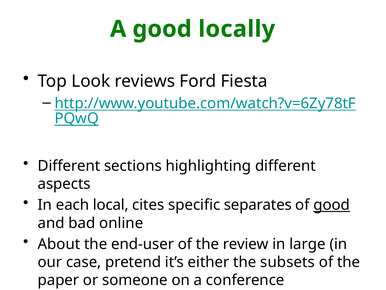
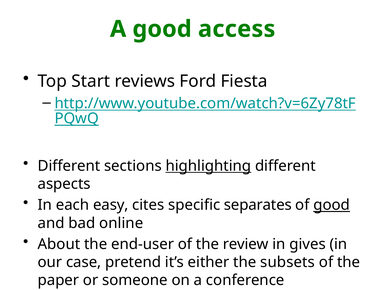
locally: locally -> access
Look: Look -> Start
highlighting underline: none -> present
local: local -> easy
large: large -> gives
